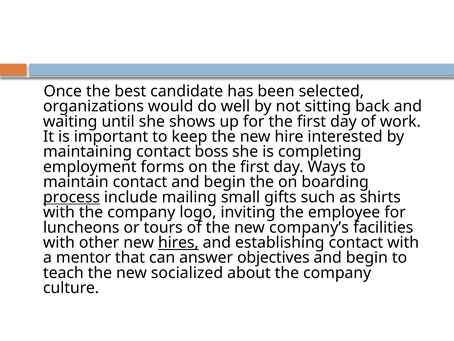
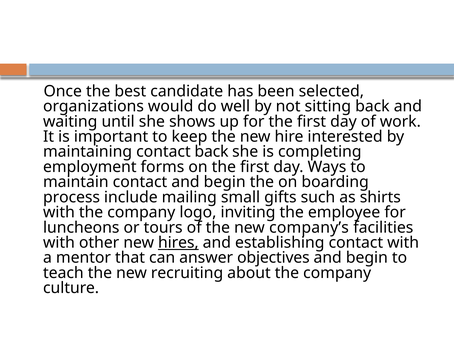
contact boss: boss -> back
process underline: present -> none
socialized: socialized -> recruiting
